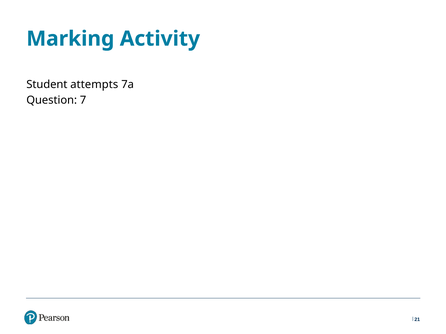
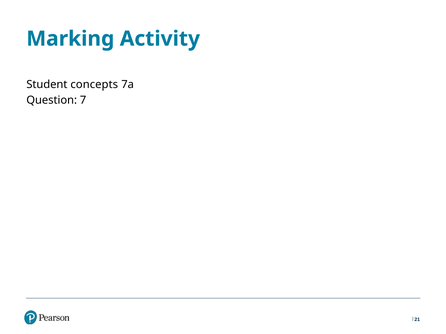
attempts: attempts -> concepts
